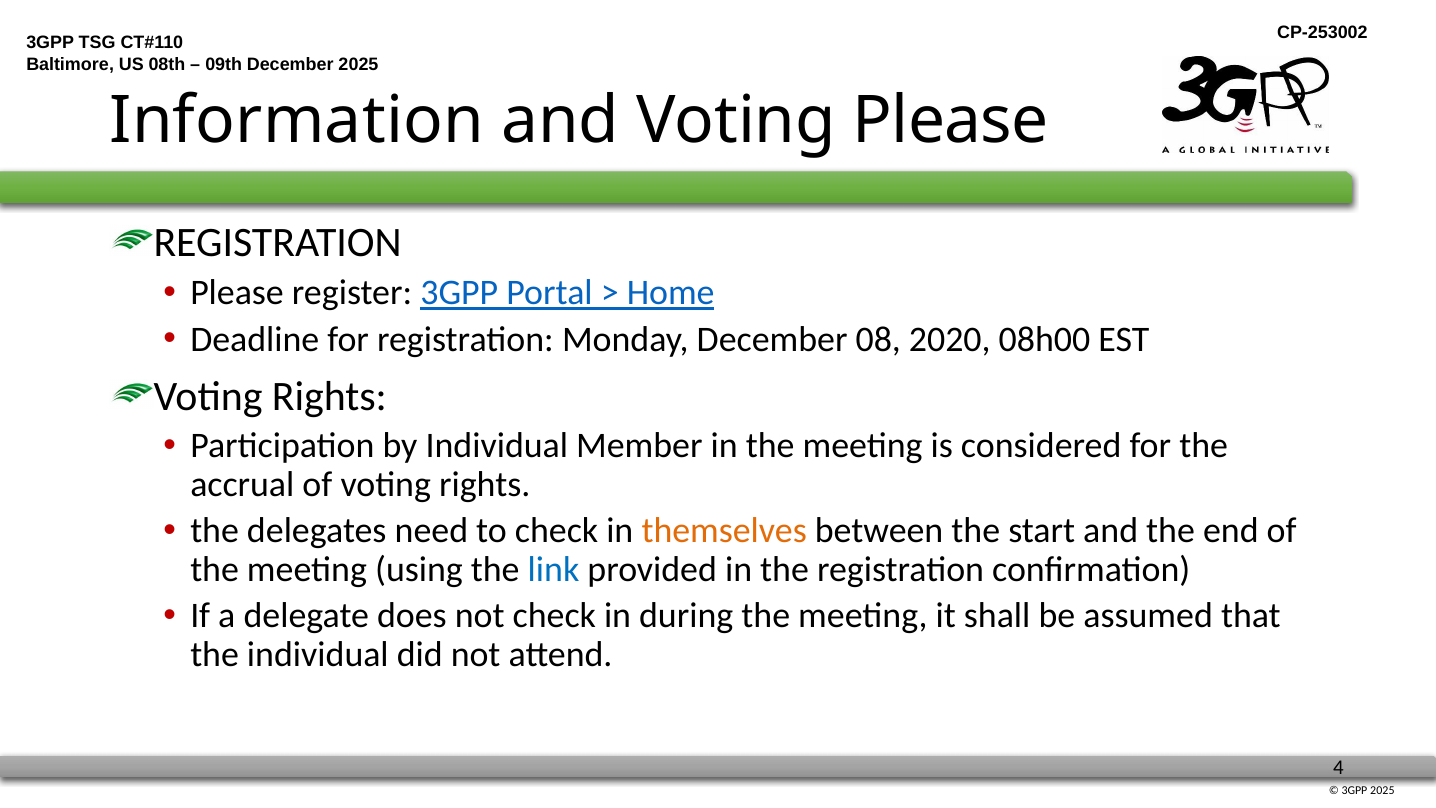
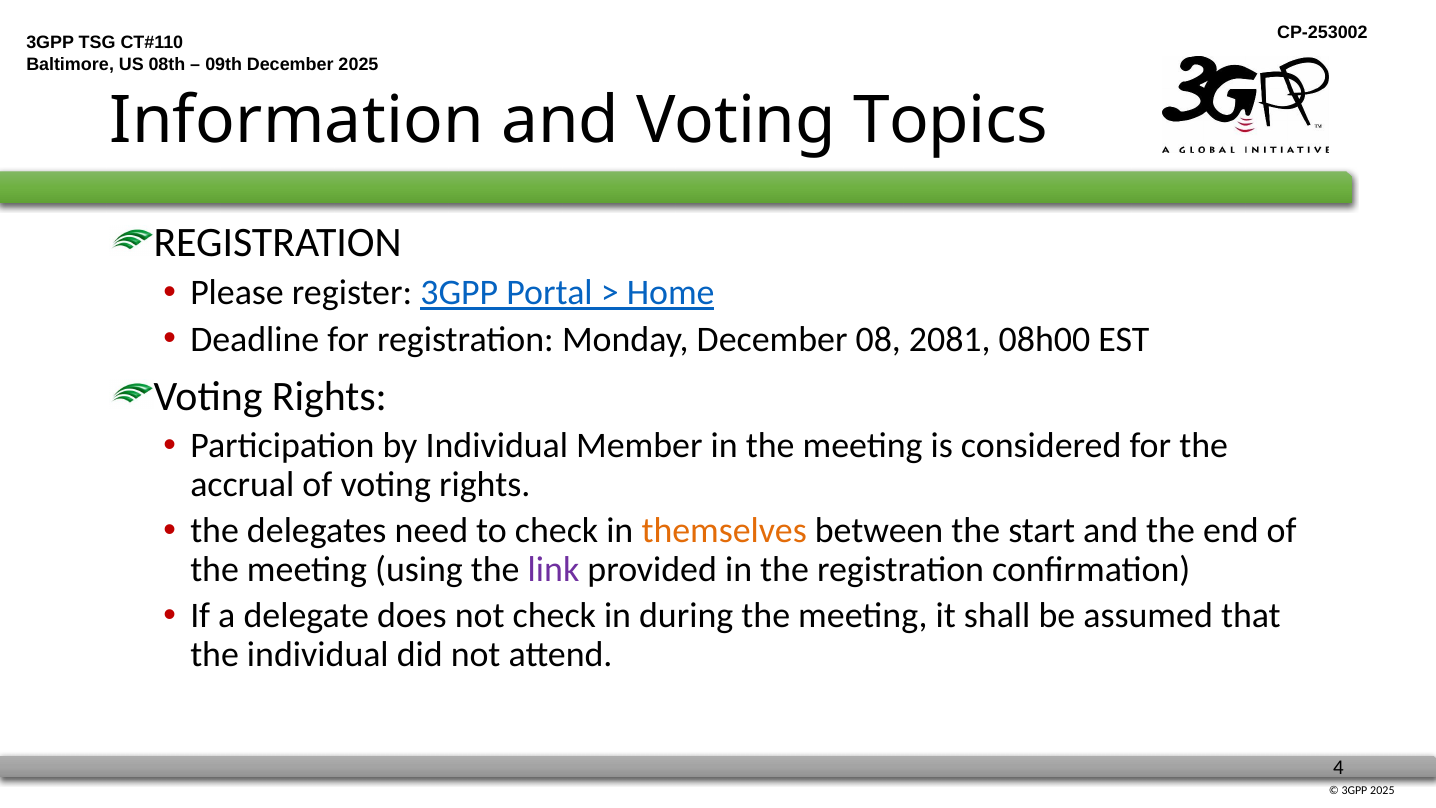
Voting Please: Please -> Topics
2020: 2020 -> 2081
link colour: blue -> purple
